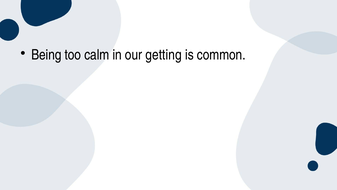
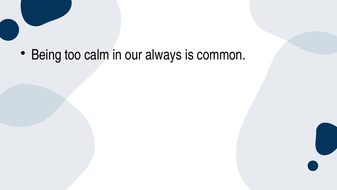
getting: getting -> always
